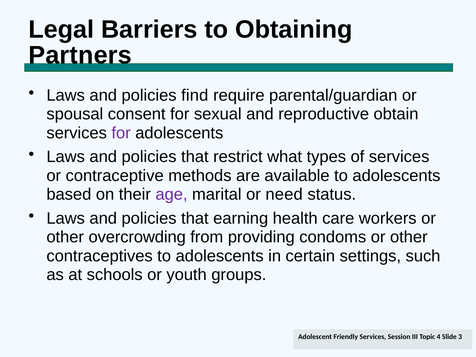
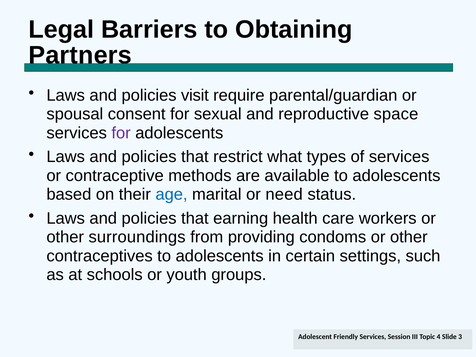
find: find -> visit
obtain: obtain -> space
age colour: purple -> blue
overcrowding: overcrowding -> surroundings
